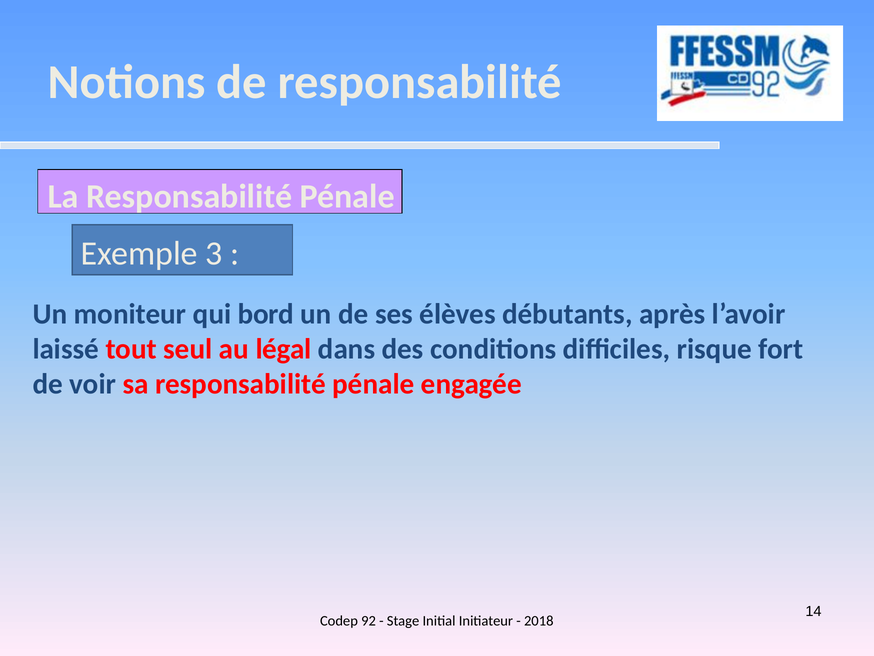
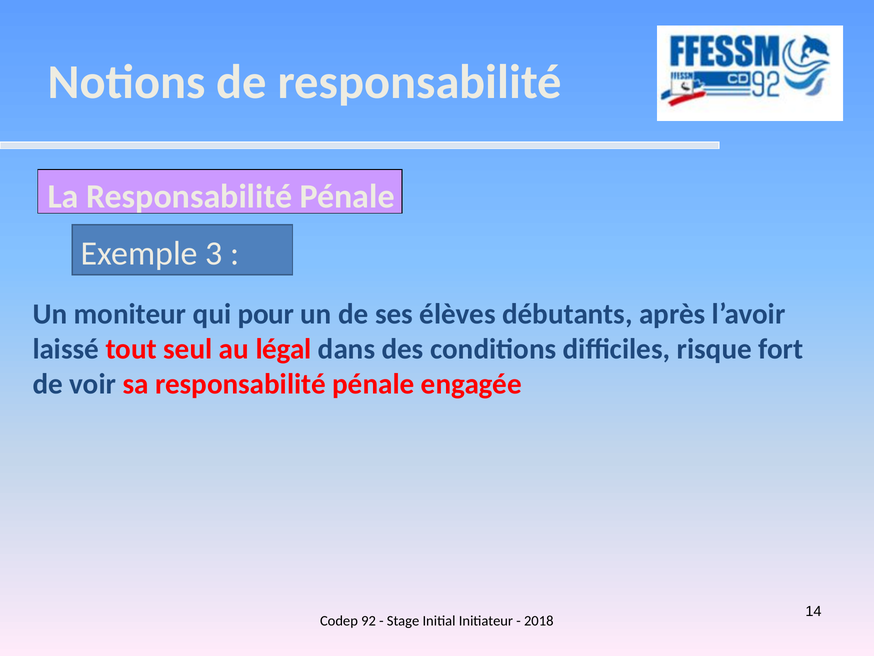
bord: bord -> pour
